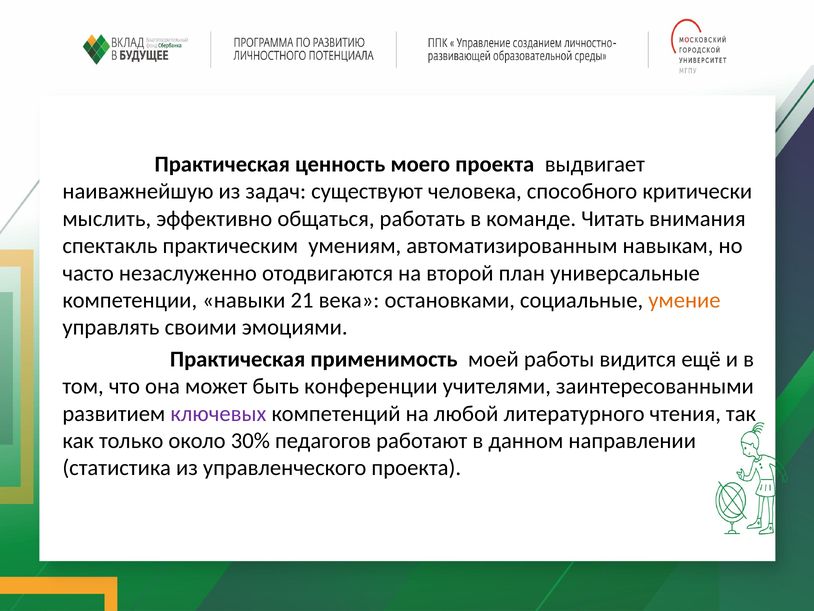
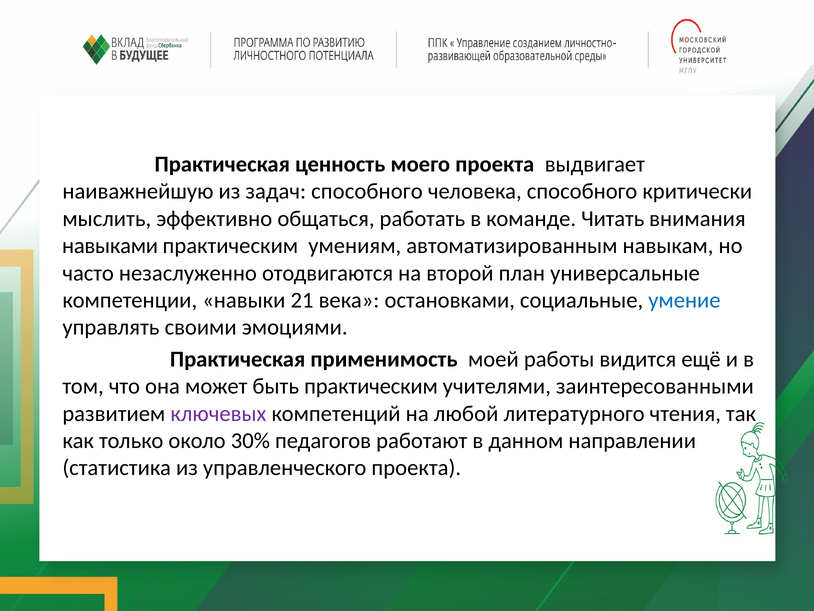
задач существуют: существуют -> способного
спектакль: спектакль -> навыками
умение colour: orange -> blue
быть конференции: конференции -> практическим
